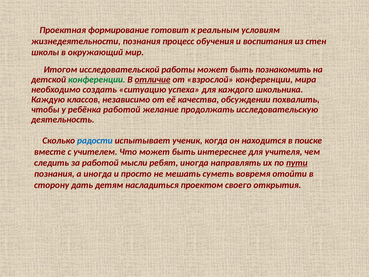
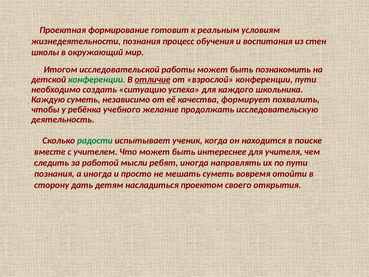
конференции мира: мира -> пути
Каждую классов: классов -> суметь
обсуждении: обсуждении -> формирует
ребёнка работой: работой -> учебного
радости colour: blue -> green
пути at (297, 163) underline: present -> none
